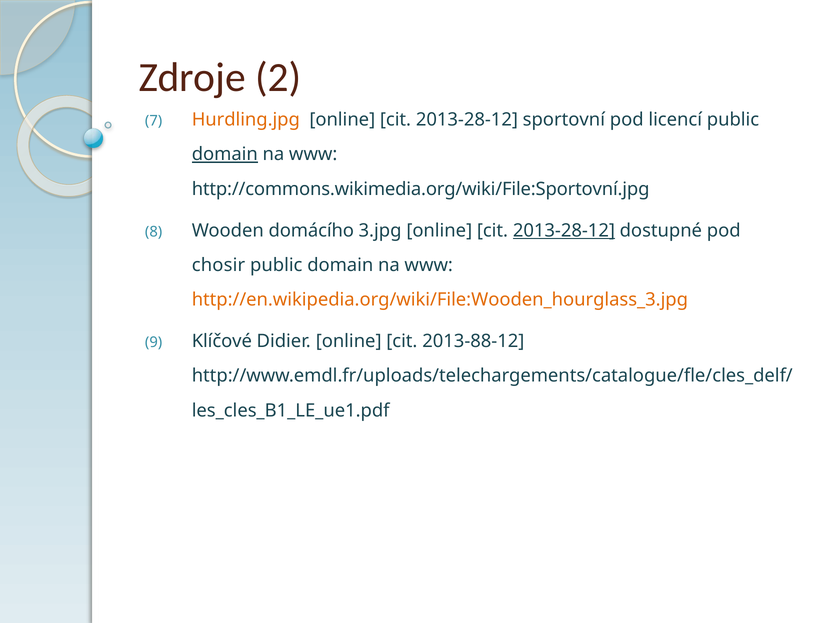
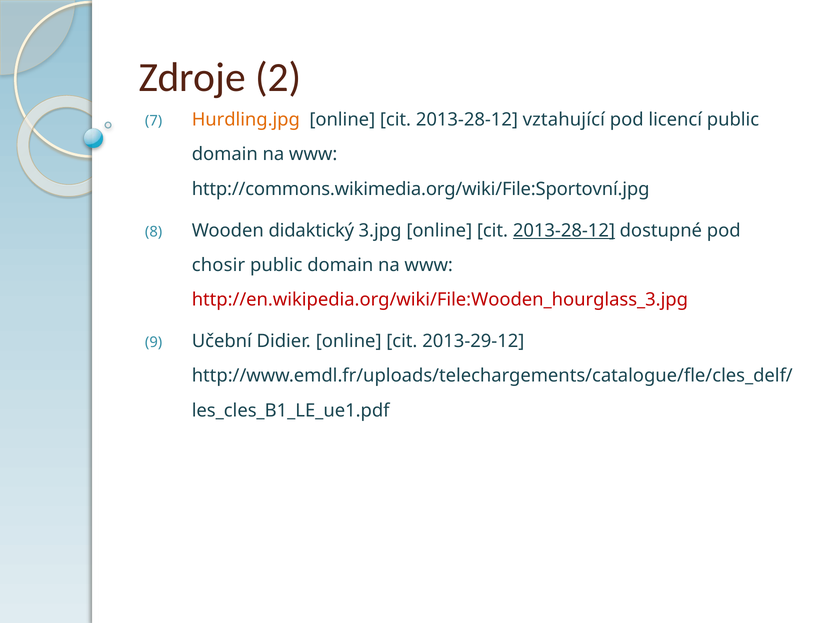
sportovní: sportovní -> vztahující
domain at (225, 154) underline: present -> none
domácího: domácího -> didaktický
http://en.wikipedia.org/wiki/File:Wooden_hourglass_3.jpg colour: orange -> red
Klíčové: Klíčové -> Učební
2013-88-12: 2013-88-12 -> 2013-29-12
